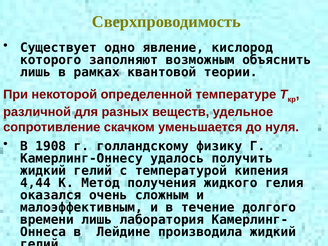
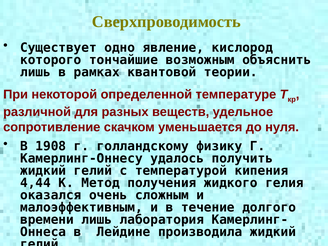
заполняют: заполняют -> тончайшие
